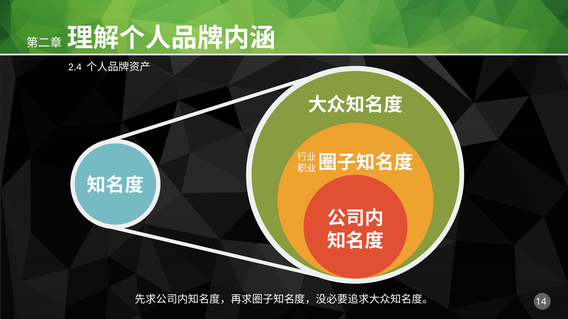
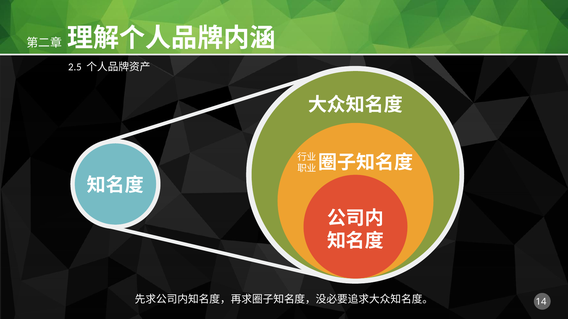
2.4: 2.4 -> 2.5
